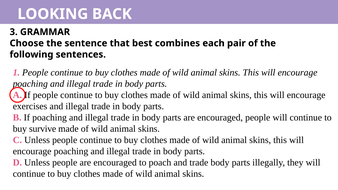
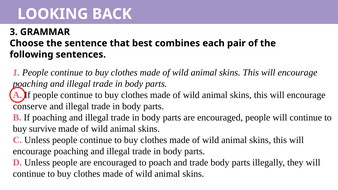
exercises: exercises -> conserve
